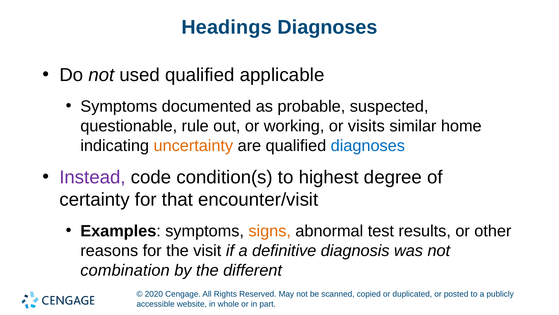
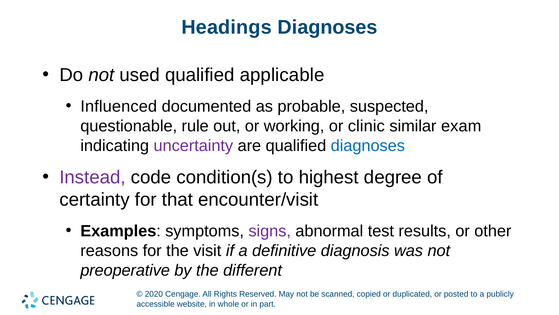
Symptoms at (119, 106): Symptoms -> Influenced
visits: visits -> clinic
home: home -> exam
uncertainty colour: orange -> purple
signs colour: orange -> purple
combination: combination -> preoperative
